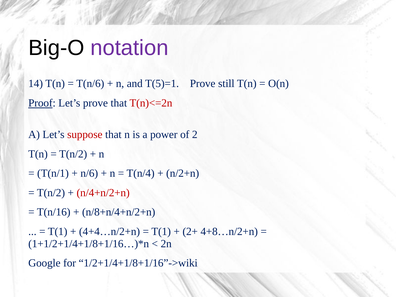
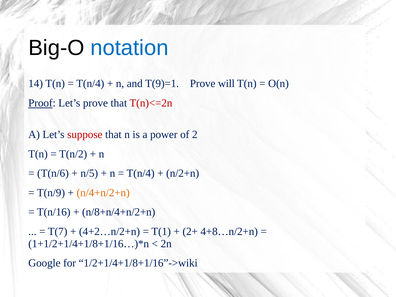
notation colour: purple -> blue
T(n/6 at (90, 84): T(n/6 -> T(n/4
T(5)=1: T(5)=1 -> T(9)=1
still: still -> will
T(n/1: T(n/1 -> T(n/6
n/6: n/6 -> n/5
T(n/2 at (51, 193): T(n/2 -> T(n/9
n/4+n/2+n colour: red -> orange
T(1 at (58, 231): T(1 -> T(7
4+4…n/2+n: 4+4…n/2+n -> 4+2…n/2+n
